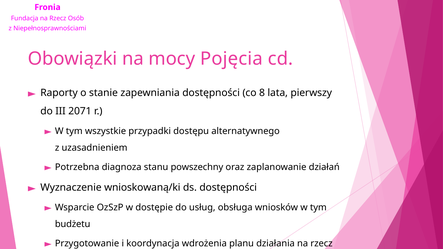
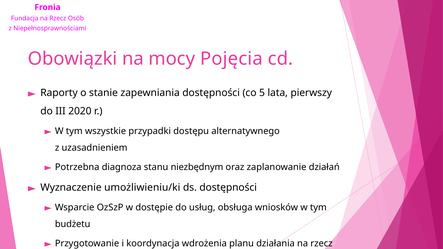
8: 8 -> 5
2071: 2071 -> 2020
powszechny: powszechny -> niezbędnym
wnioskowaną/ki: wnioskowaną/ki -> umożliwieniu/ki
